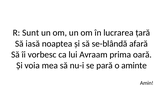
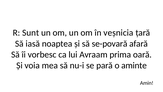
lucrarea: lucrarea -> veșnicia
se-blândă: se-blândă -> se-povară
